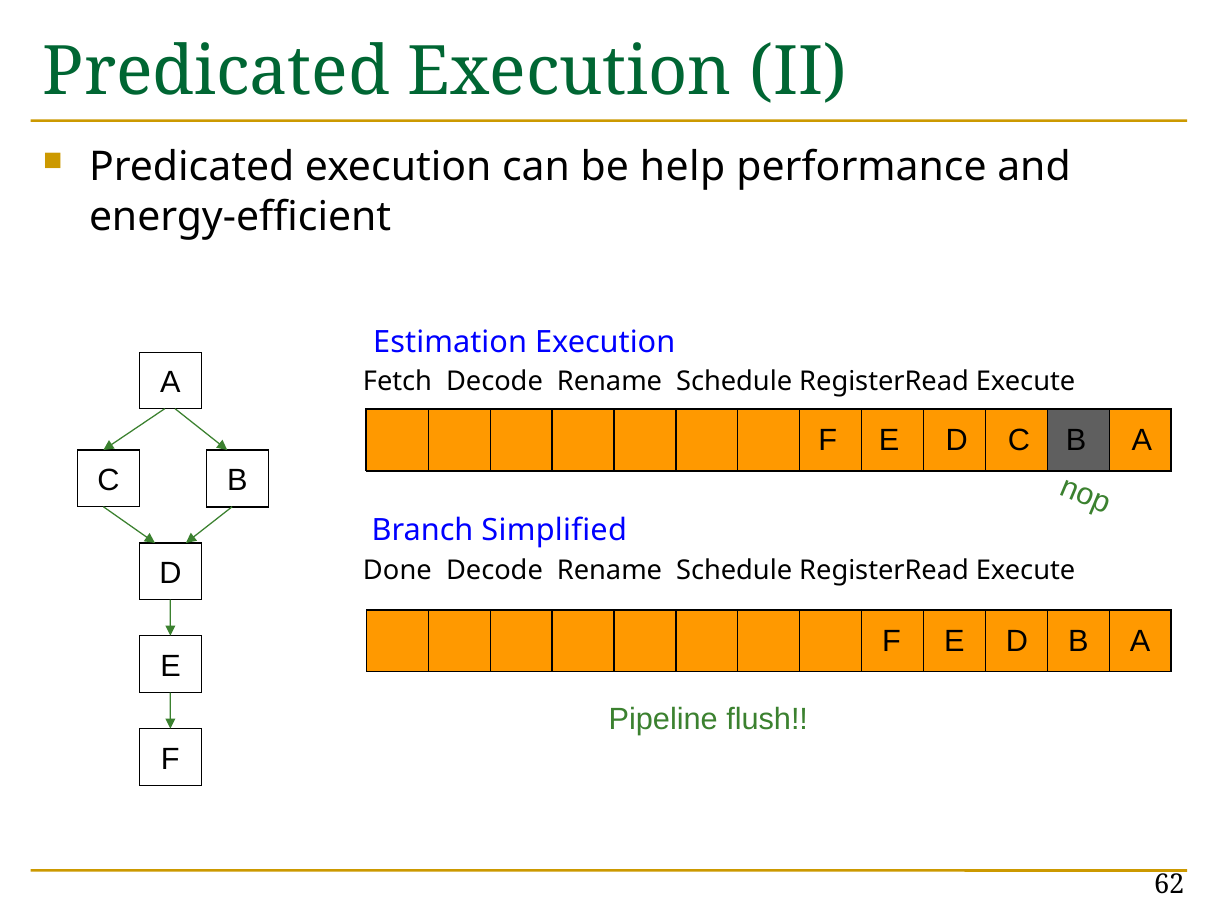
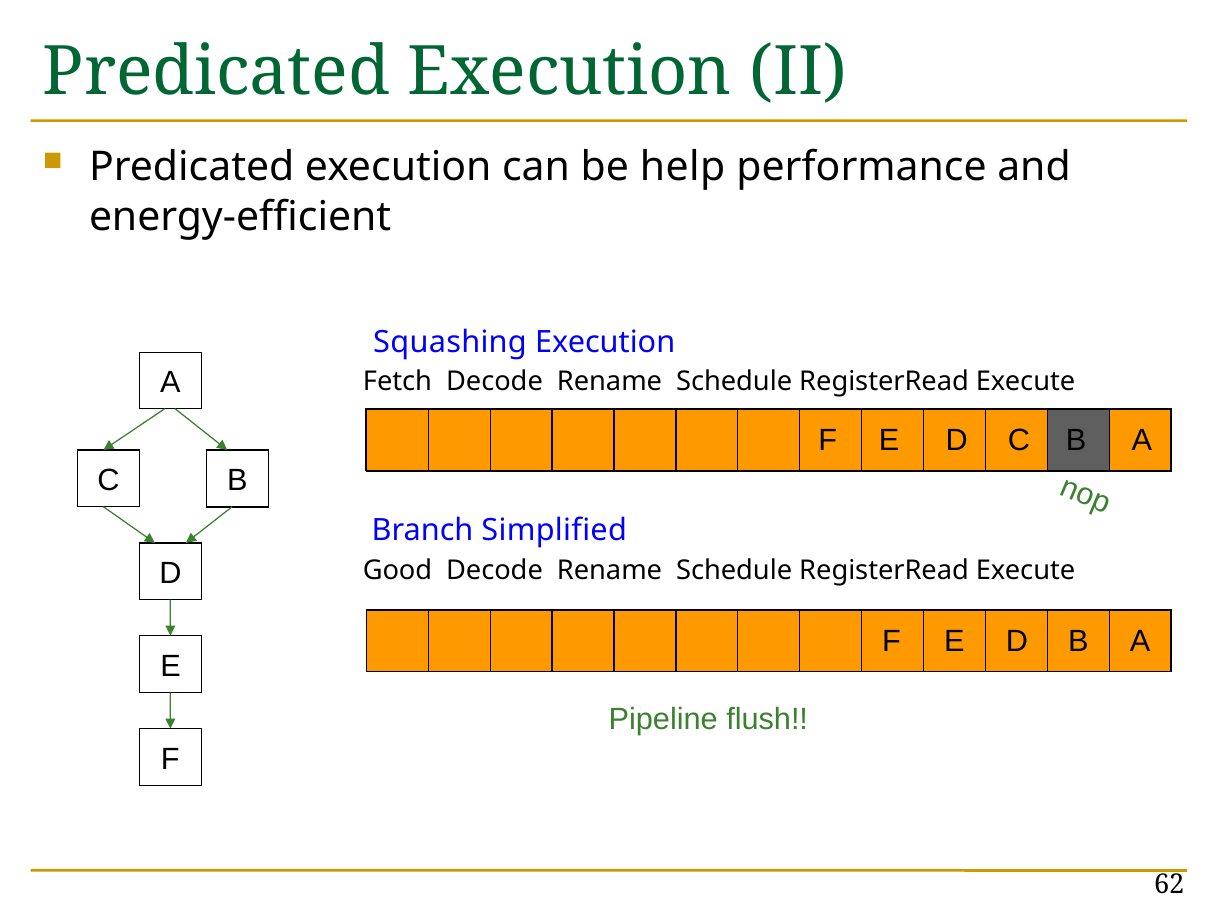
Estimation: Estimation -> Squashing
Done: Done -> Good
